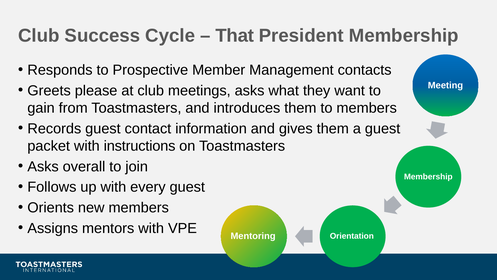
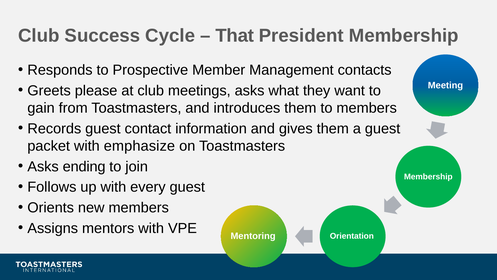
instructions: instructions -> emphasize
overall: overall -> ending
